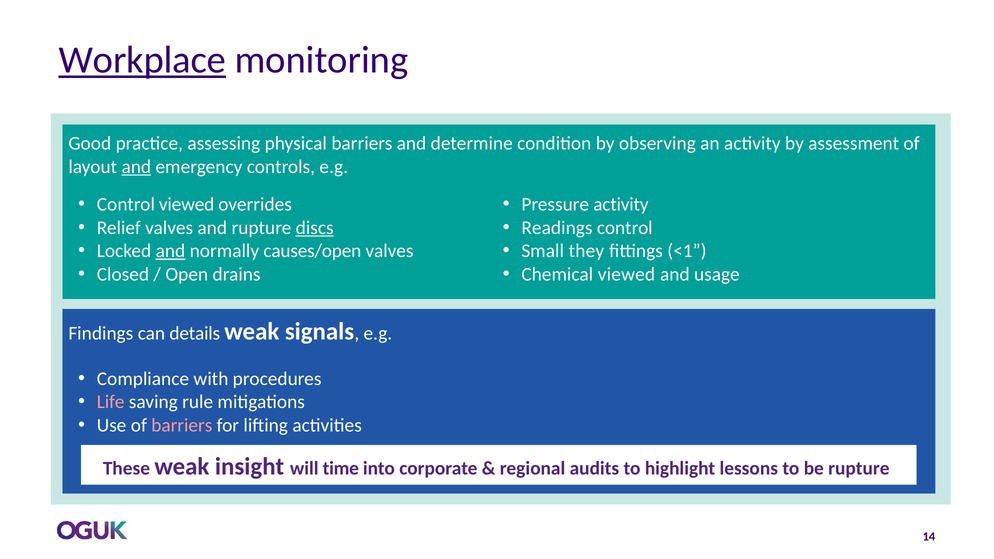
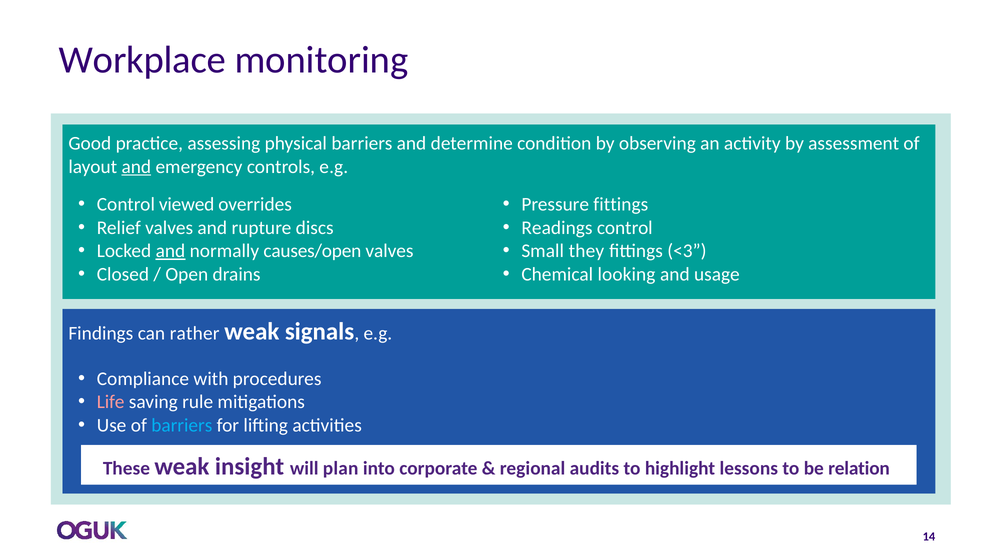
Workplace underline: present -> none
Pressure activity: activity -> fittings
discs underline: present -> none
<1: <1 -> <3
Chemical viewed: viewed -> looking
details: details -> rather
barriers at (182, 425) colour: pink -> light blue
time: time -> plan
be rupture: rupture -> relation
